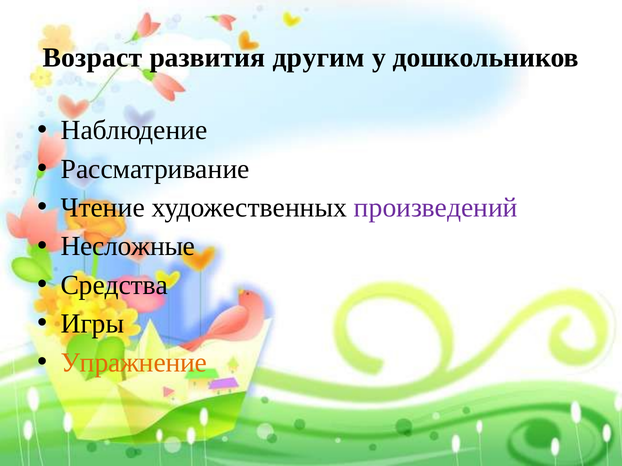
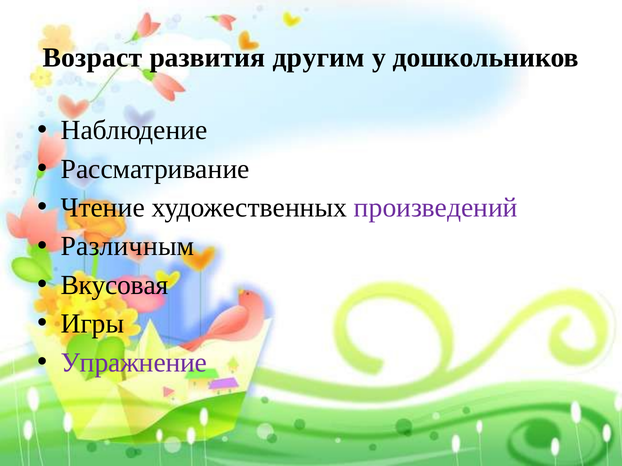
Несложные: Несложные -> Различным
Средства: Средства -> Вкусовая
Упражнение colour: orange -> purple
